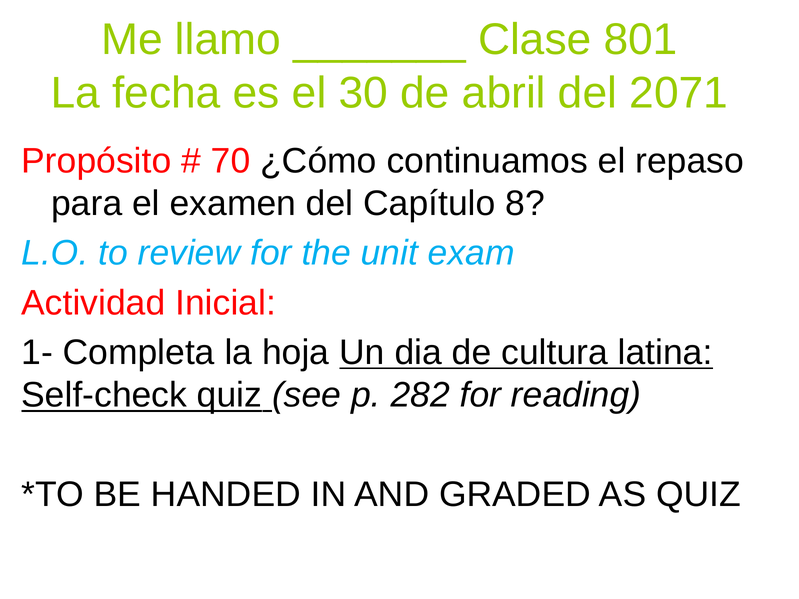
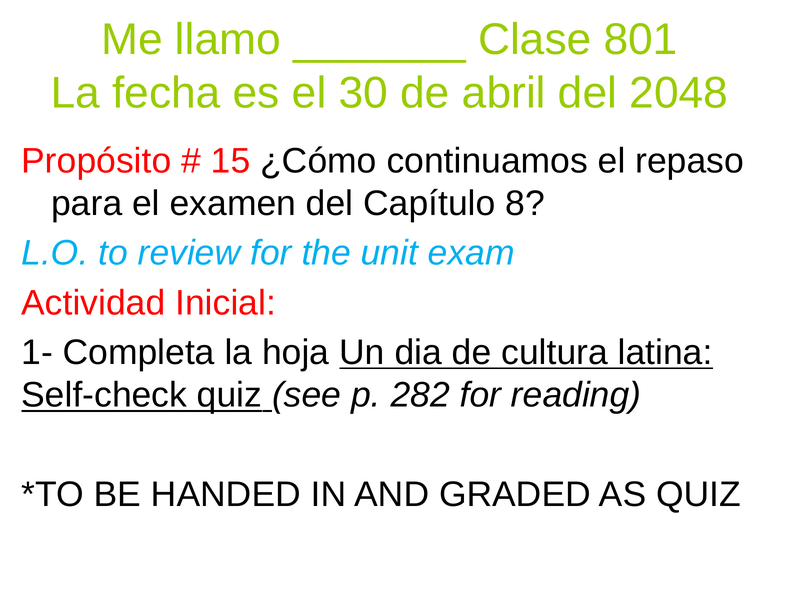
2071: 2071 -> 2048
70: 70 -> 15
